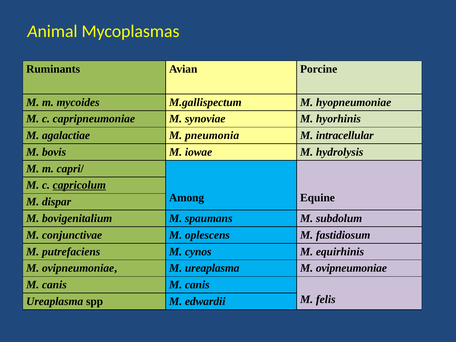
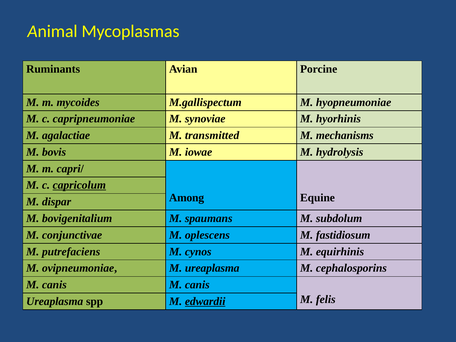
pneumonia: pneumonia -> transmitted
intracellular: intracellular -> mechanisms
ovipneumoniae at (351, 268): ovipneumoniae -> cephalosporins
edwardii underline: none -> present
